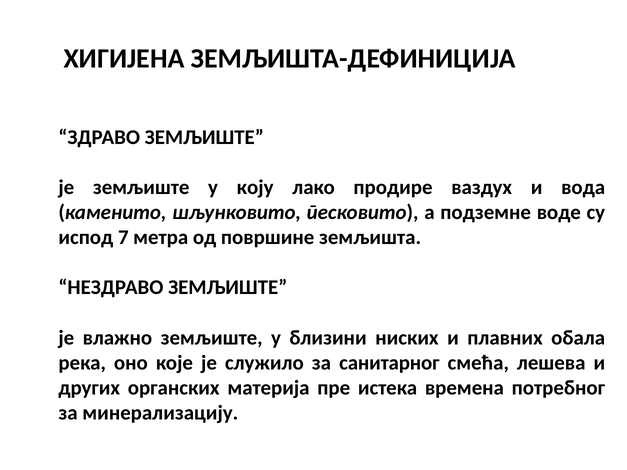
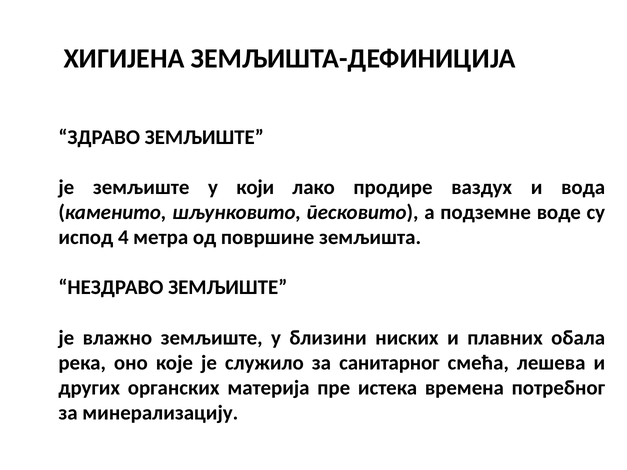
коју: коју -> који
7: 7 -> 4
